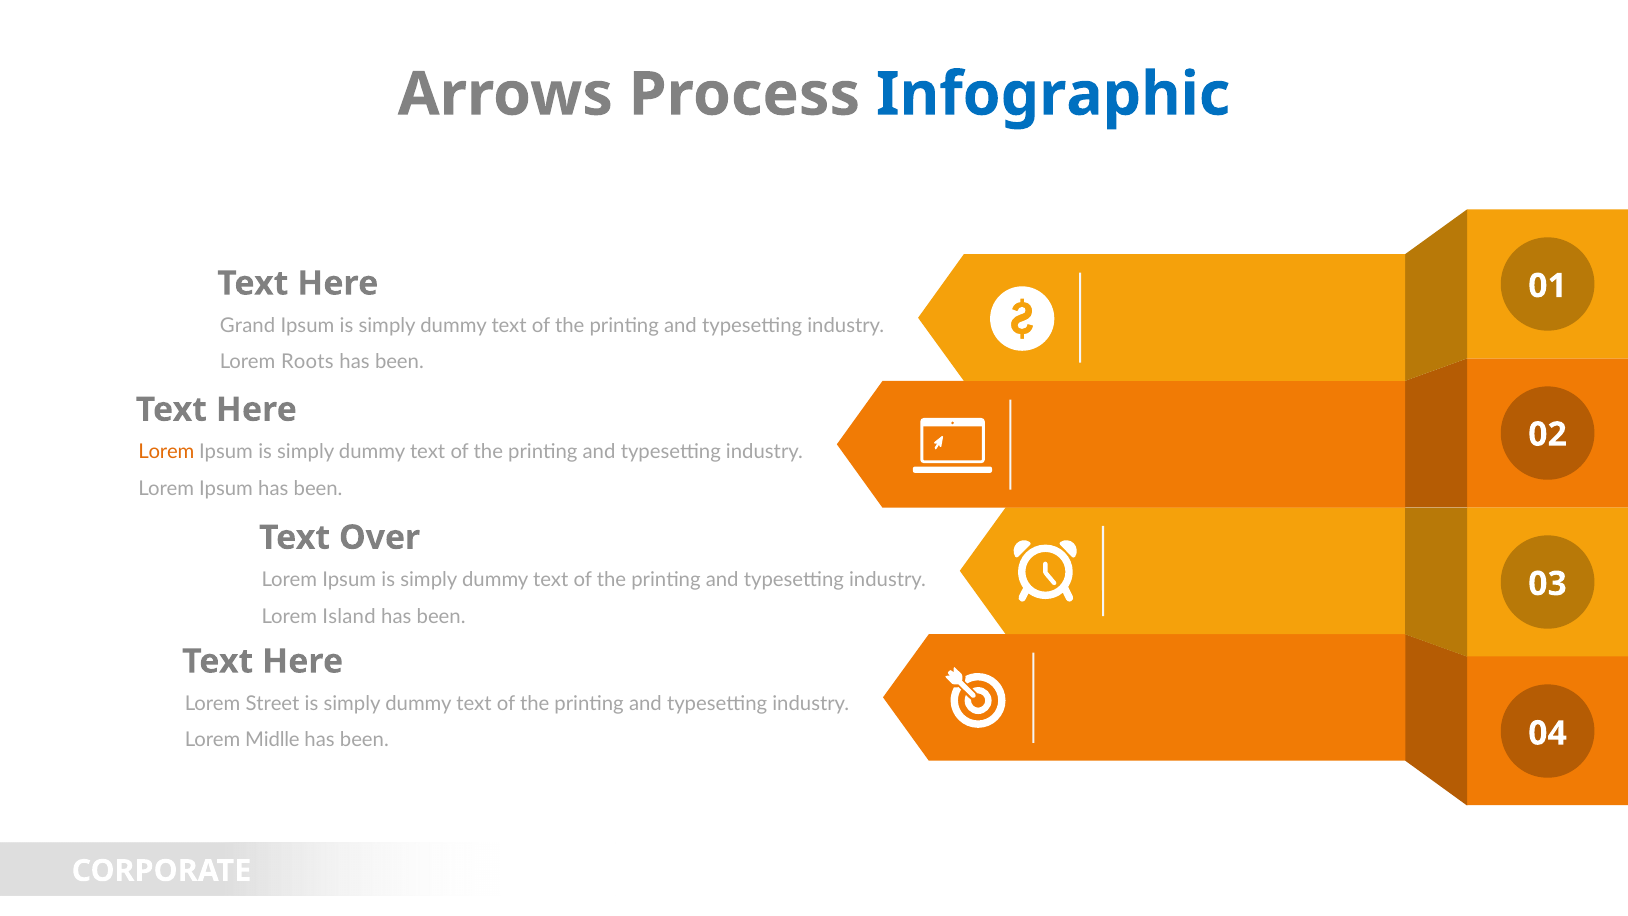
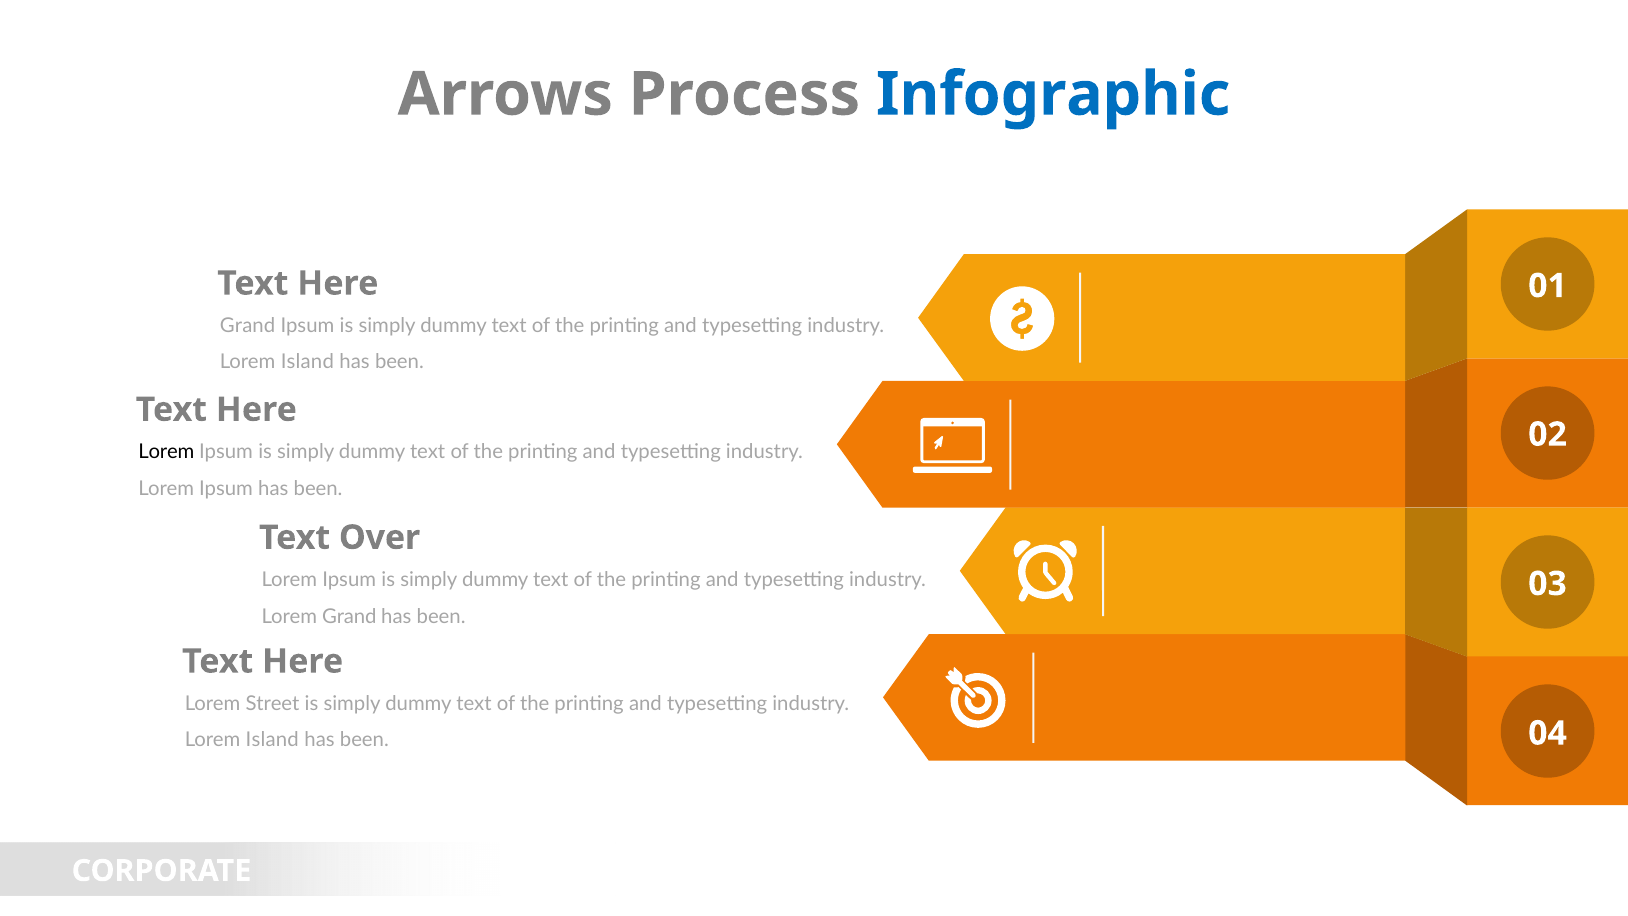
Roots at (307, 362): Roots -> Island
Lorem at (166, 452) colour: orange -> black
Lorem Island: Island -> Grand
Midlle at (272, 740): Midlle -> Island
